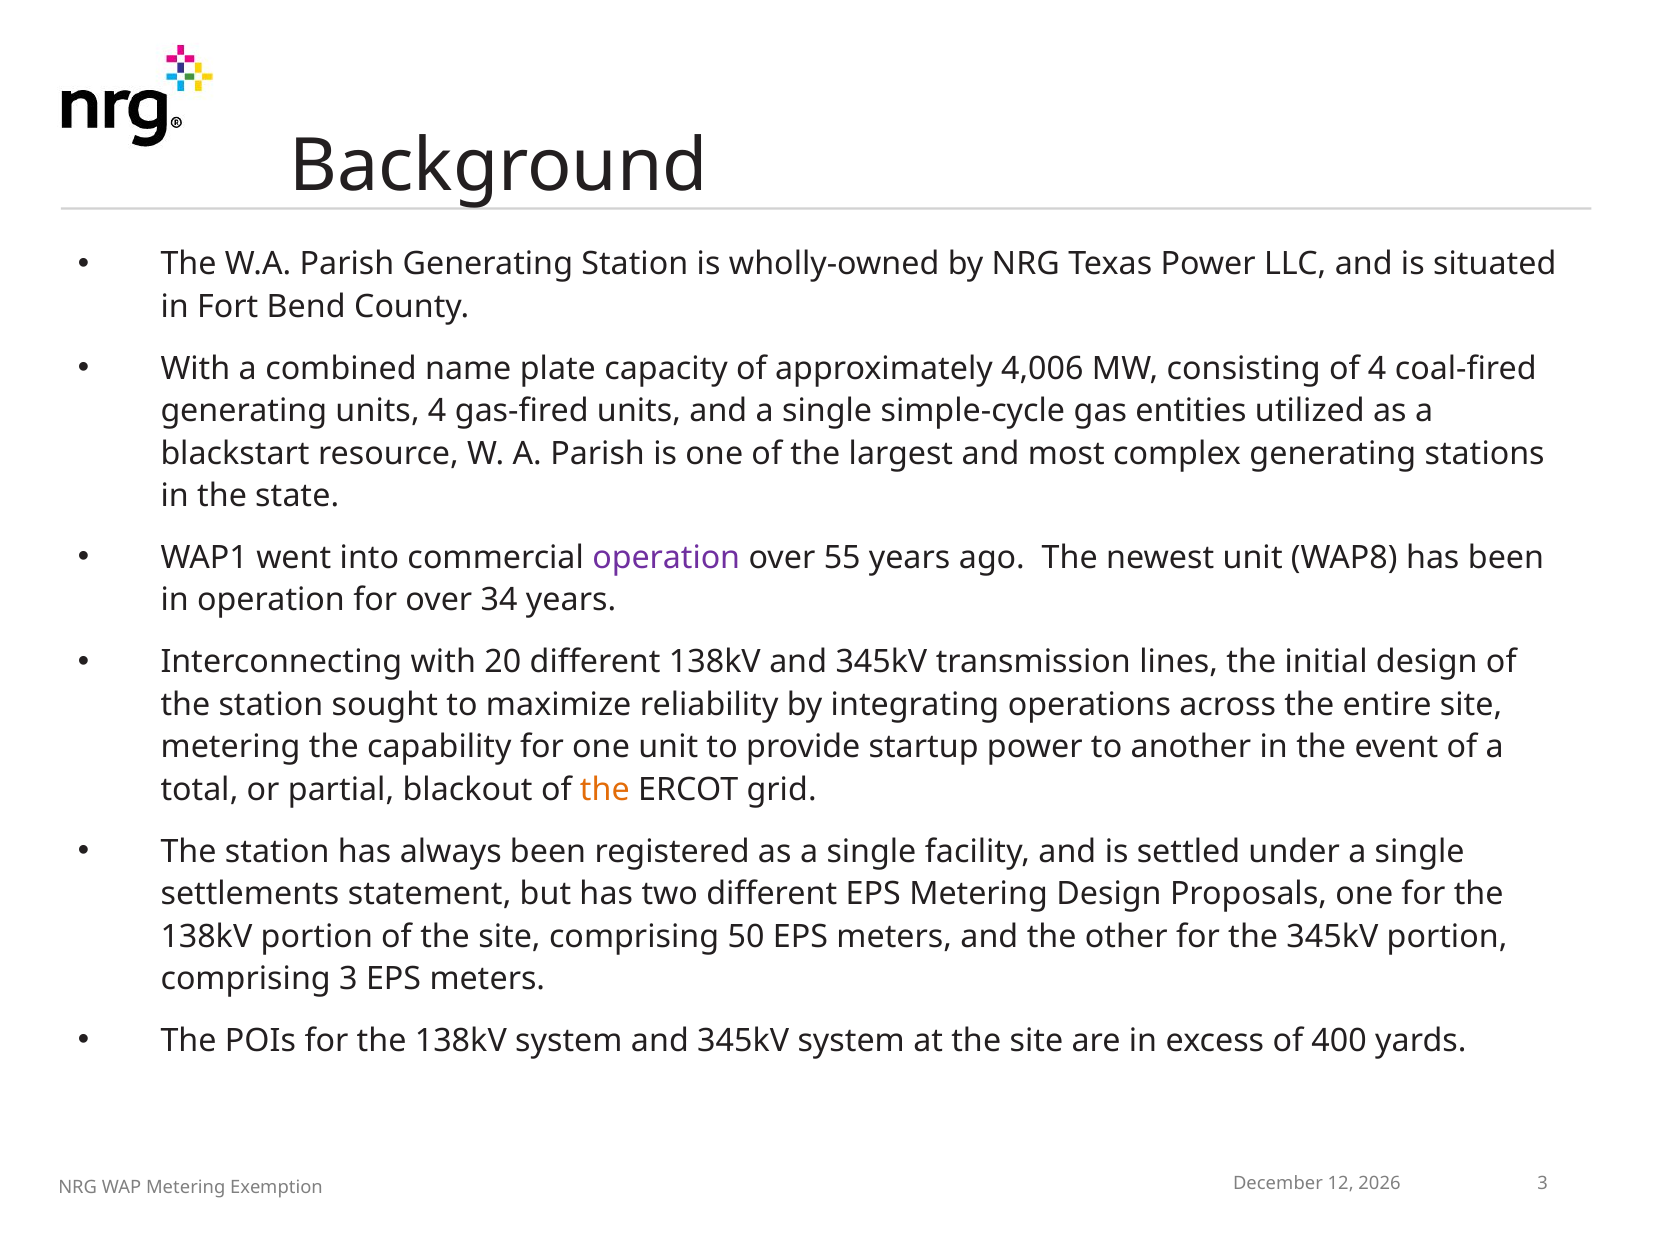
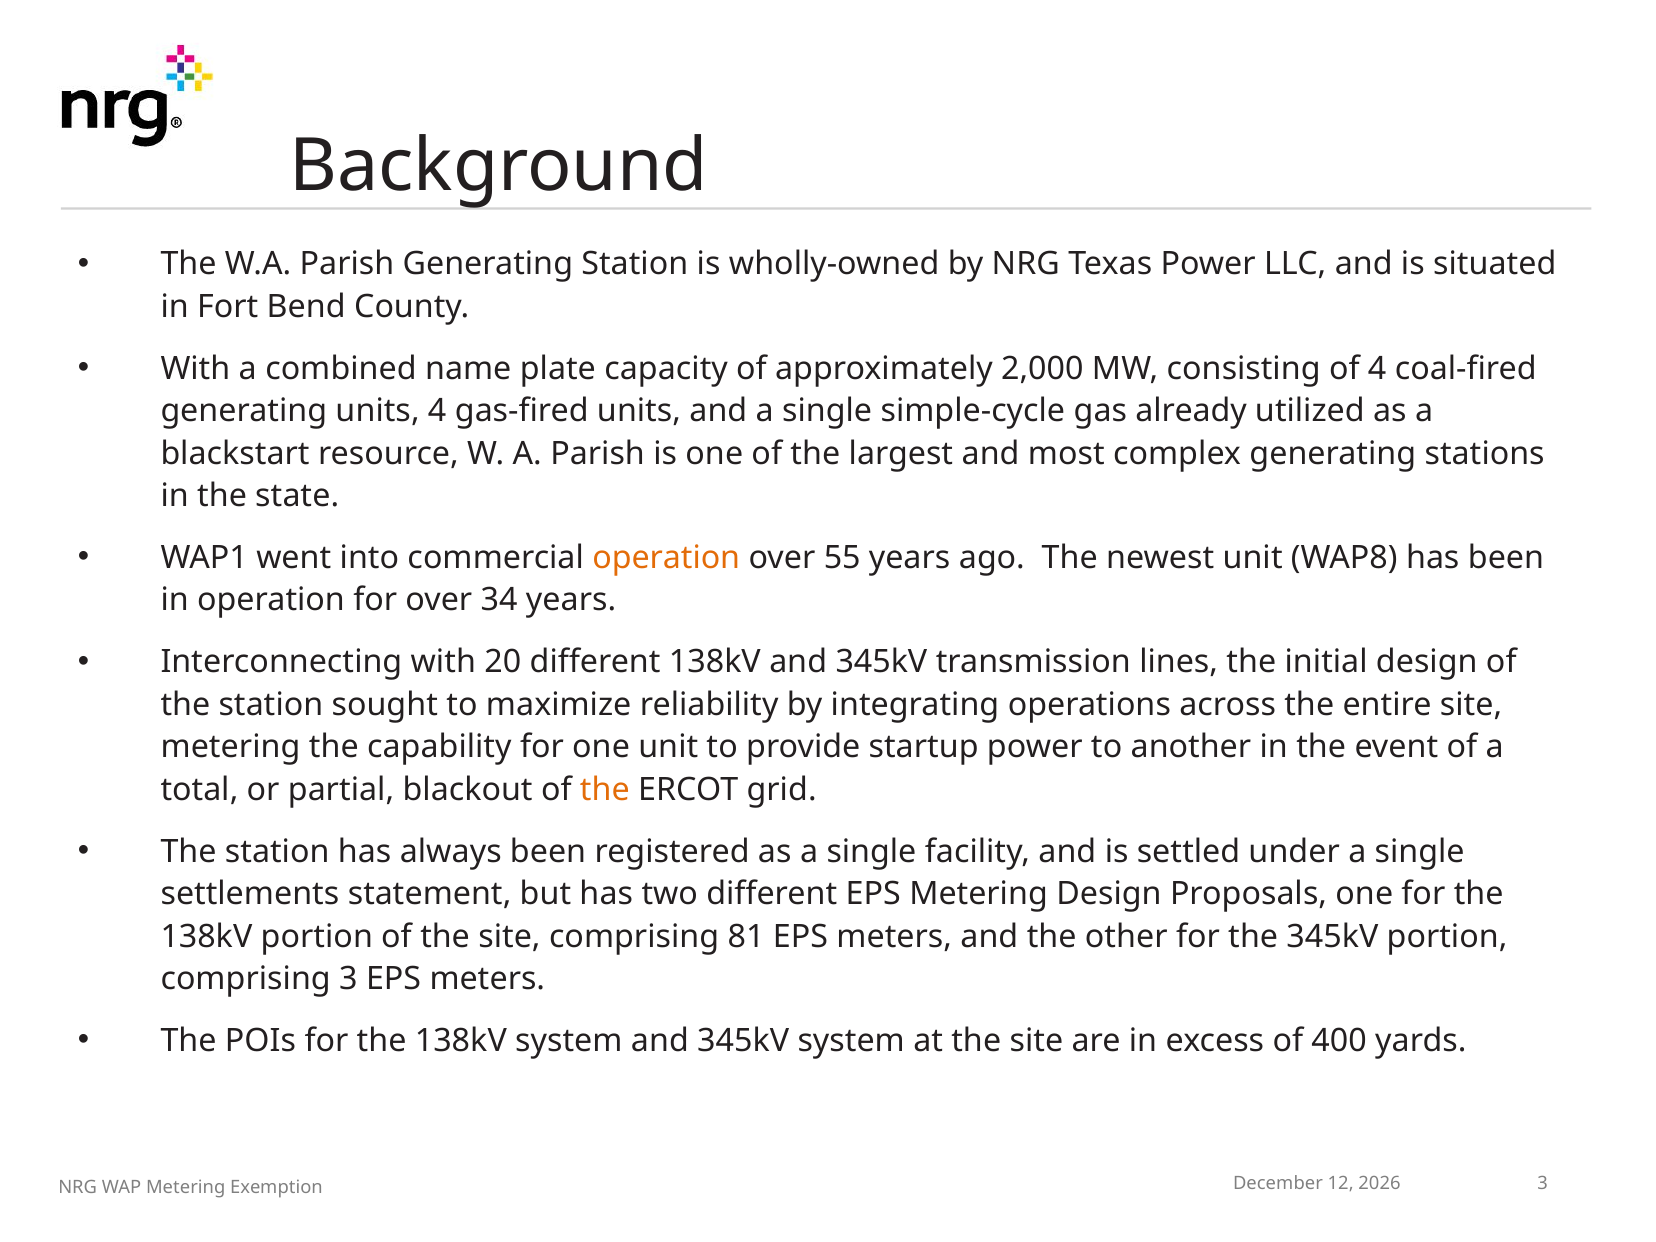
4,006: 4,006 -> 2,000
entities: entities -> already
operation at (666, 558) colour: purple -> orange
50: 50 -> 81
